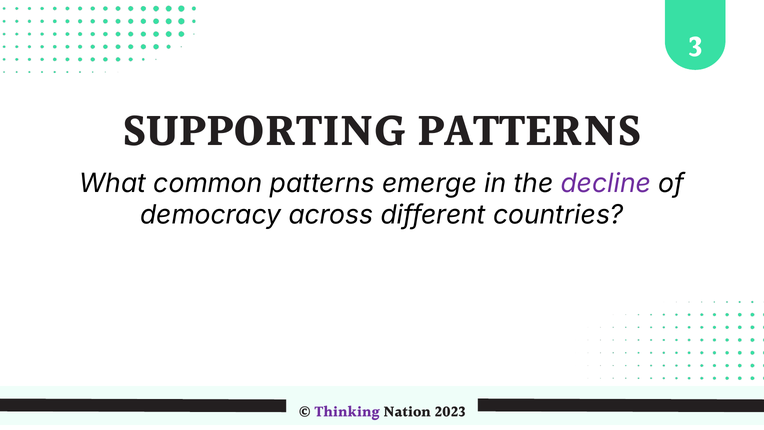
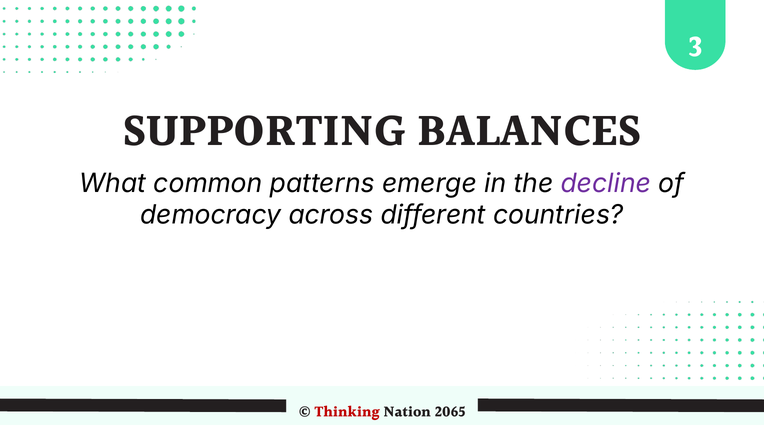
SUPPORTING PATTERNS: PATTERNS -> BALANCES
Thinking colour: purple -> red
2023: 2023 -> 2065
